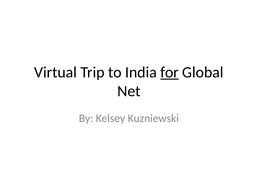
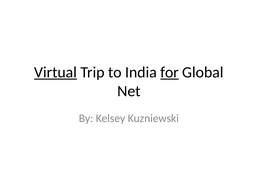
Virtual underline: none -> present
